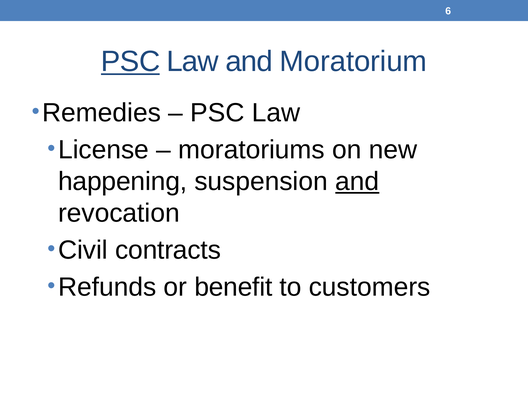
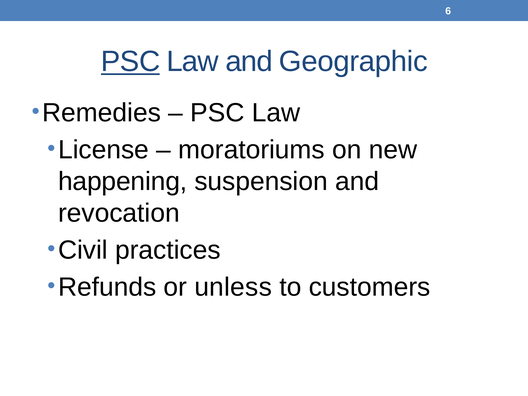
Moratorium: Moratorium -> Geographic
and at (357, 181) underline: present -> none
contracts: contracts -> practices
benefit: benefit -> unless
